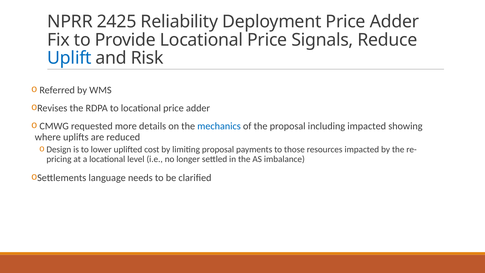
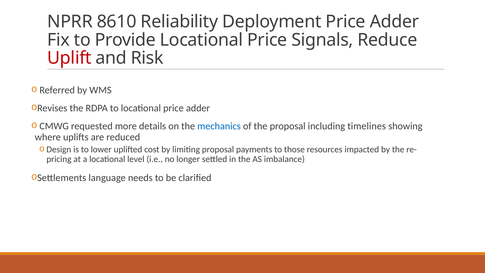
2425: 2425 -> 8610
Uplift colour: blue -> red
including impacted: impacted -> timelines
